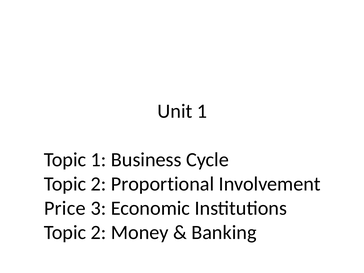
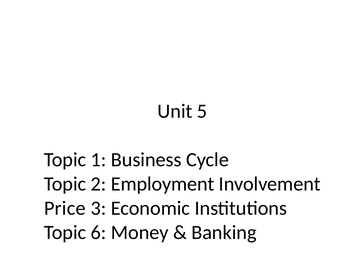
Unit 1: 1 -> 5
Proportional: Proportional -> Employment
2 at (99, 233): 2 -> 6
